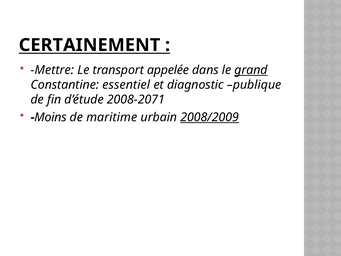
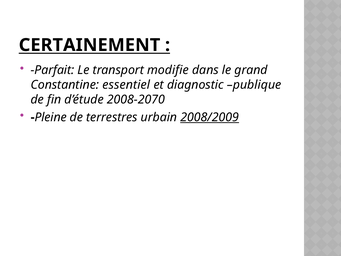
Mettre: Mettre -> Parfait
appelée: appelée -> modifie
grand underline: present -> none
2008-2071: 2008-2071 -> 2008-2070
Moins: Moins -> Pleine
maritime: maritime -> terrestres
